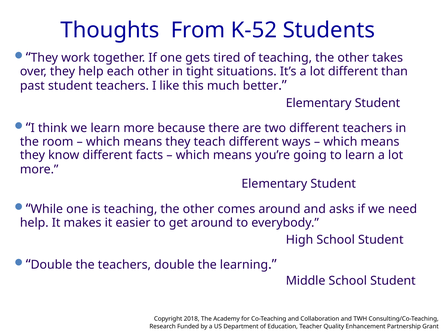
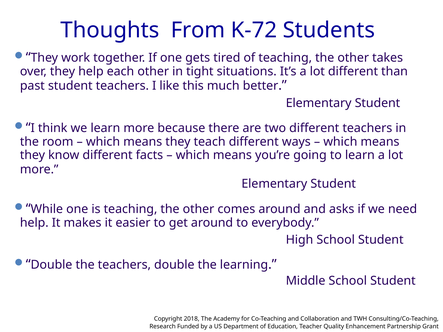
K-52: K-52 -> K-72
